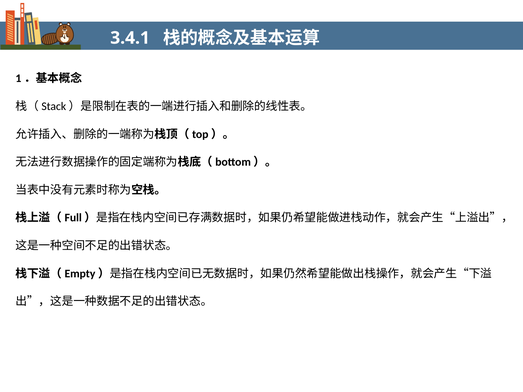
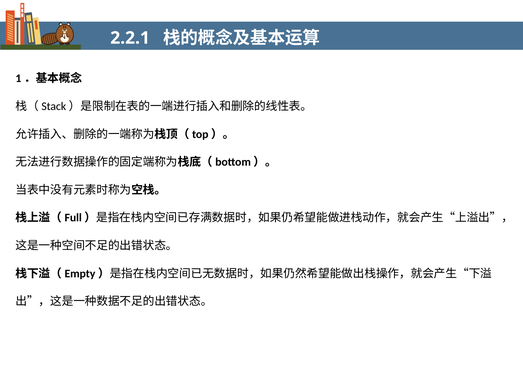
3.4.1: 3.4.1 -> 2.2.1
